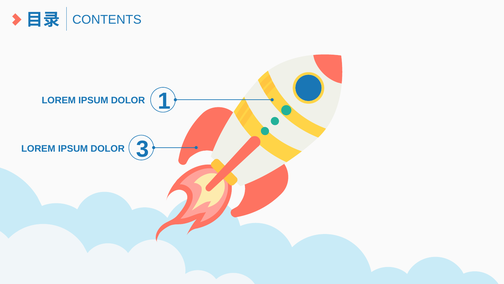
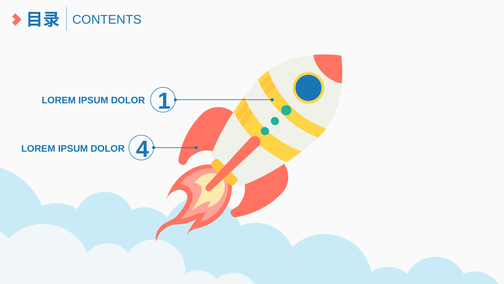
3: 3 -> 4
